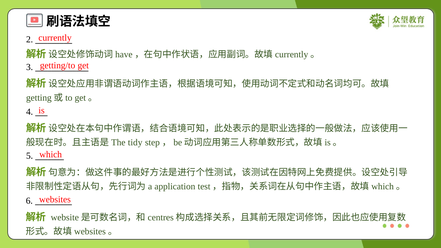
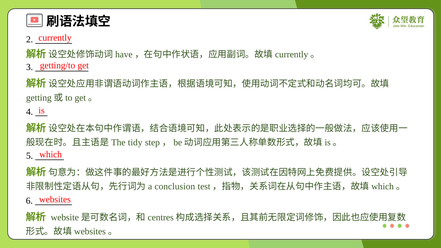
application: application -> conclusion
